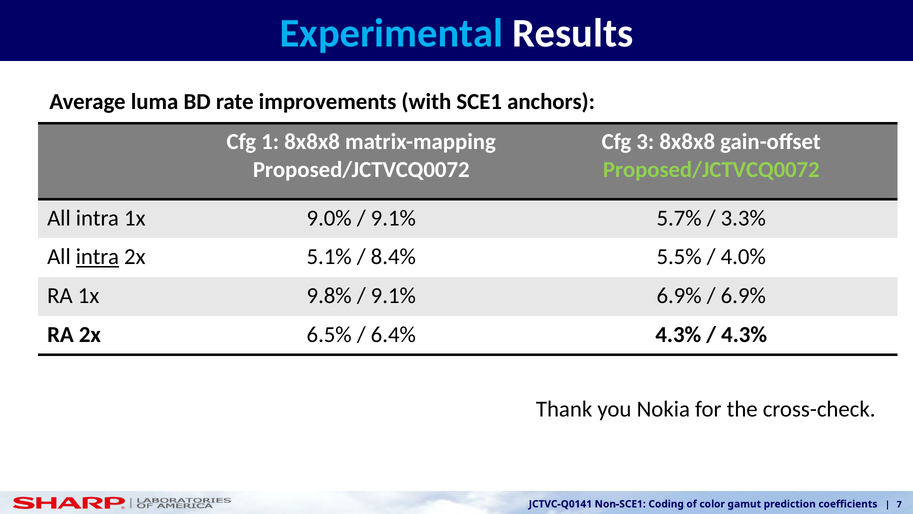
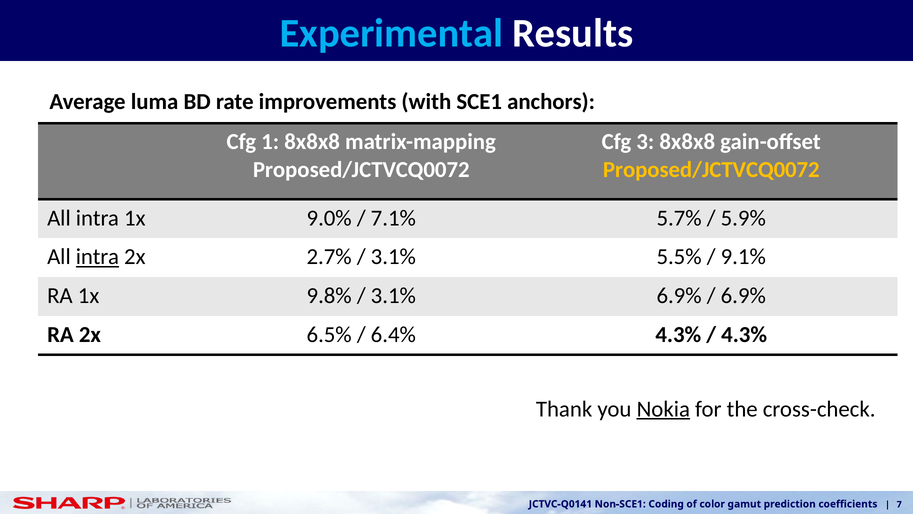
Proposed/JCTVCQ0072 at (711, 170) colour: light green -> yellow
9.1% at (393, 218): 9.1% -> 7.1%
3.3%: 3.3% -> 5.9%
5.1%: 5.1% -> 2.7%
8.4% at (393, 257): 8.4% -> 3.1%
4.0%: 4.0% -> 9.1%
9.1% at (393, 296): 9.1% -> 3.1%
Nokia underline: none -> present
